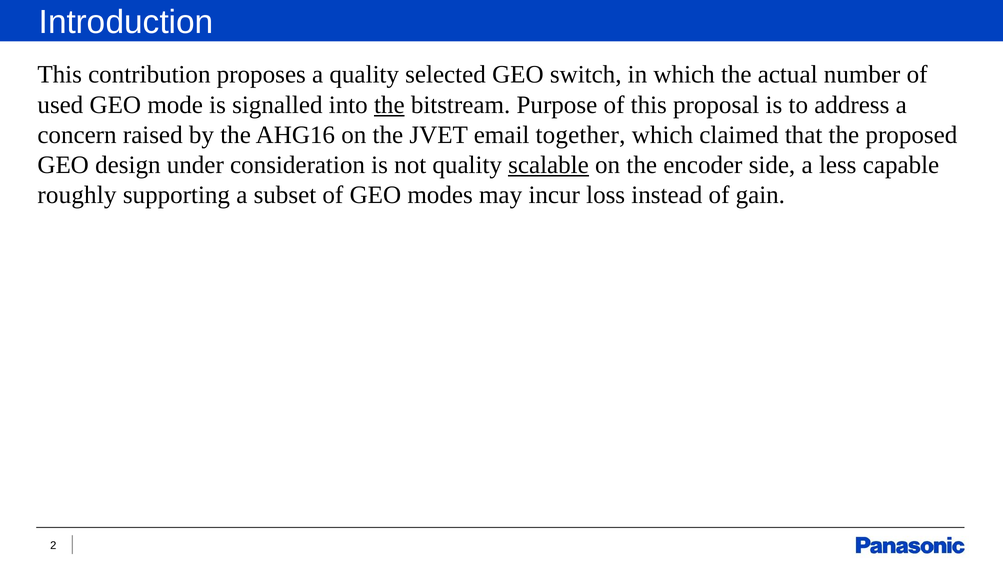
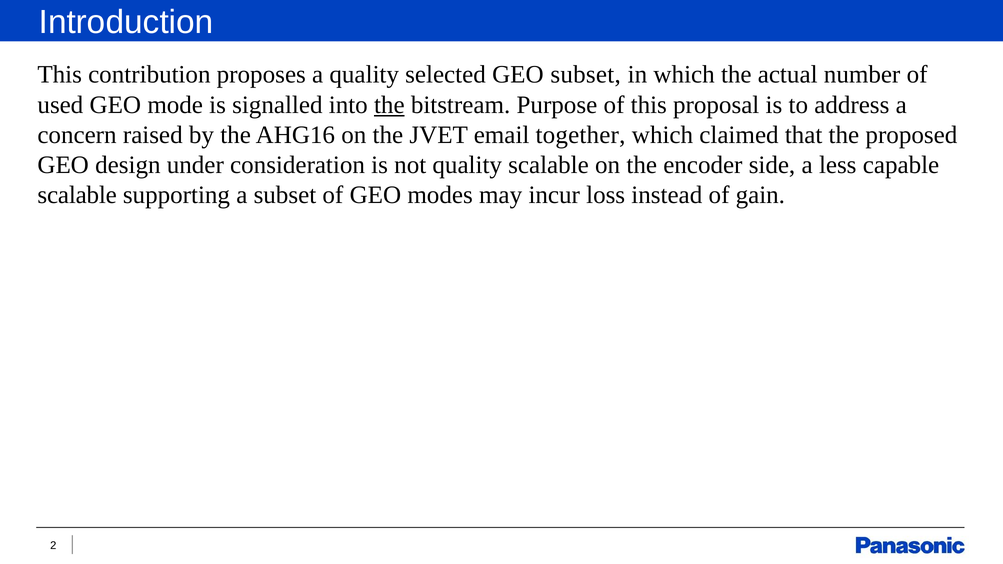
GEO switch: switch -> subset
scalable at (549, 165) underline: present -> none
roughly at (77, 195): roughly -> scalable
